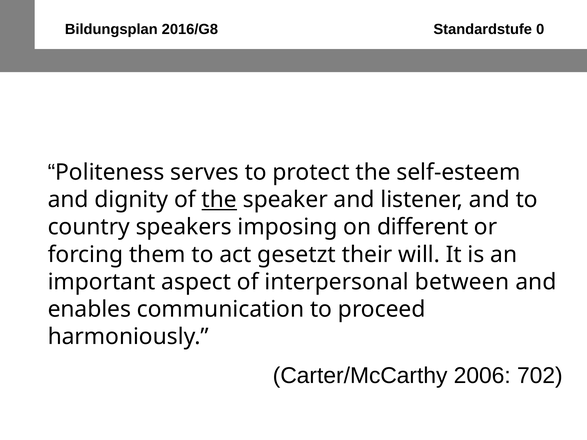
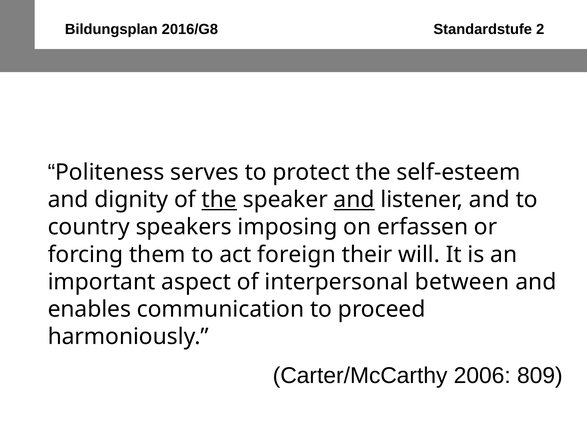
0: 0 -> 2
and at (354, 200) underline: none -> present
different: different -> erfassen
gesetzt: gesetzt -> foreign
702: 702 -> 809
